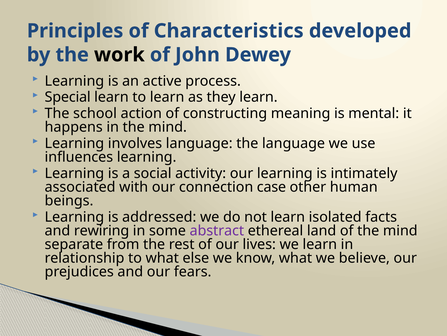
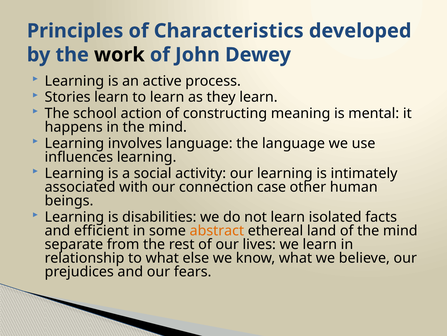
Special: Special -> Stories
addressed: addressed -> disabilities
rewiring: rewiring -> efficient
abstract colour: purple -> orange
